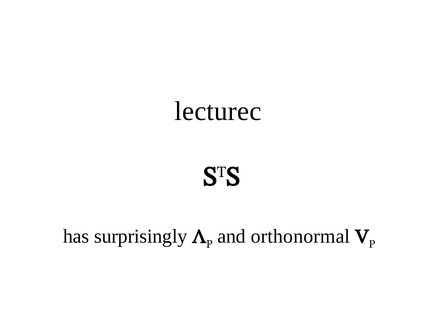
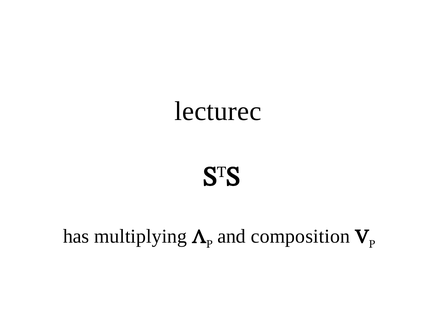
surprisingly: surprisingly -> multiplying
orthonormal: orthonormal -> composition
